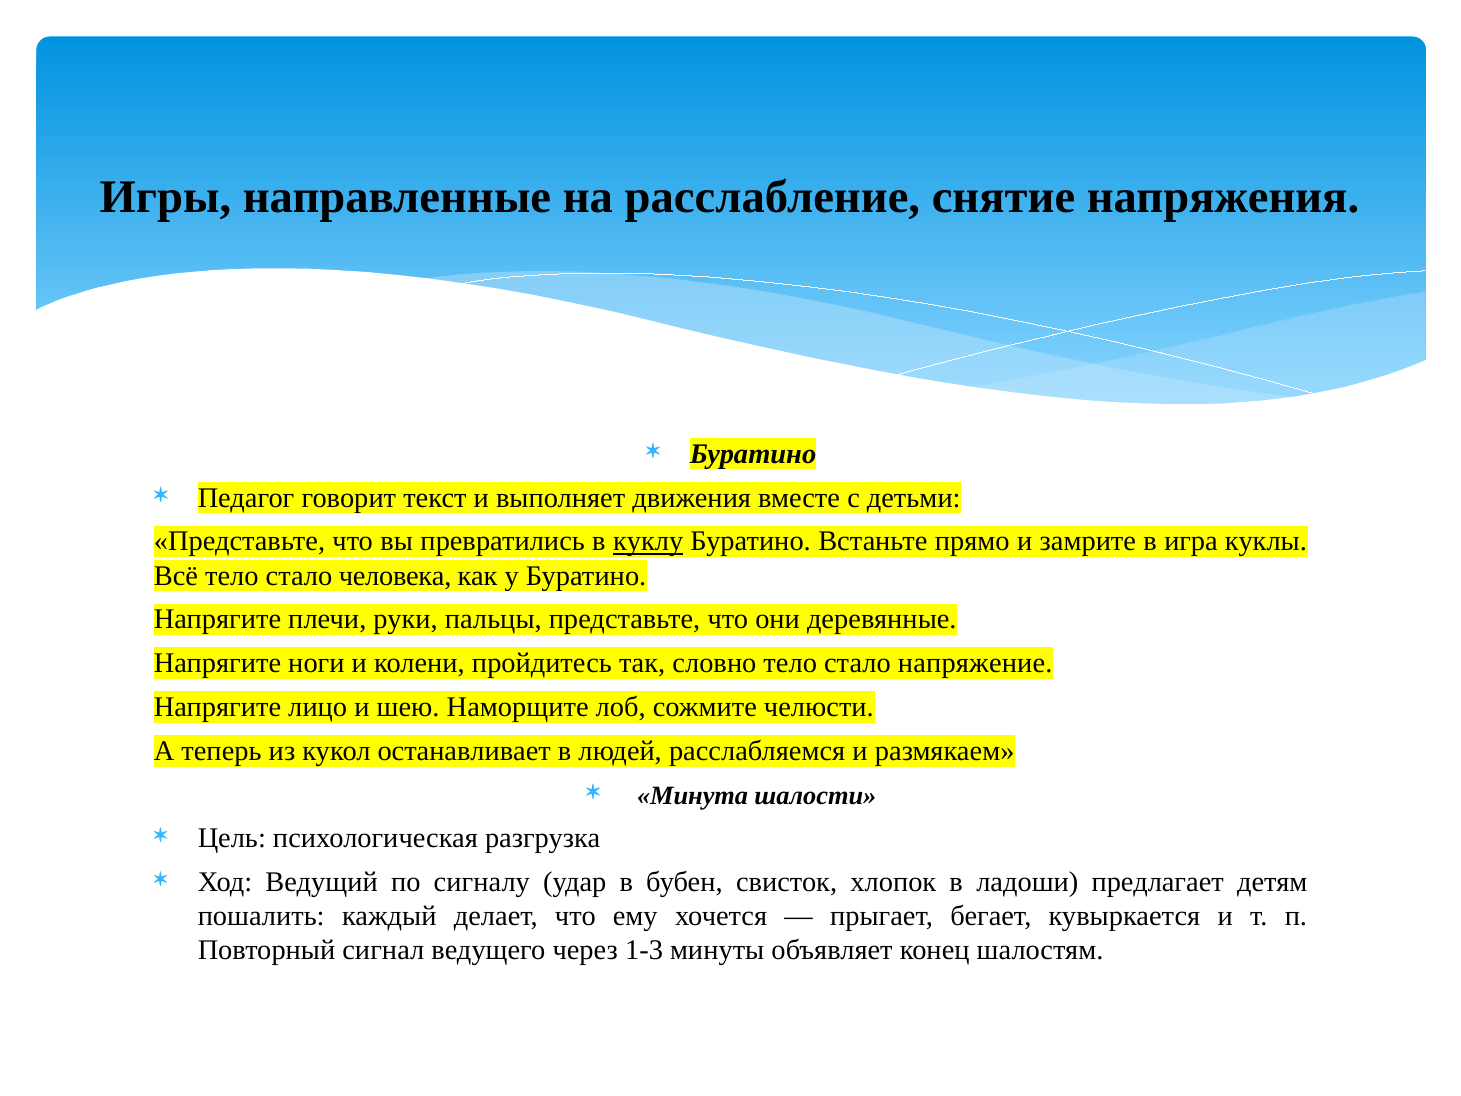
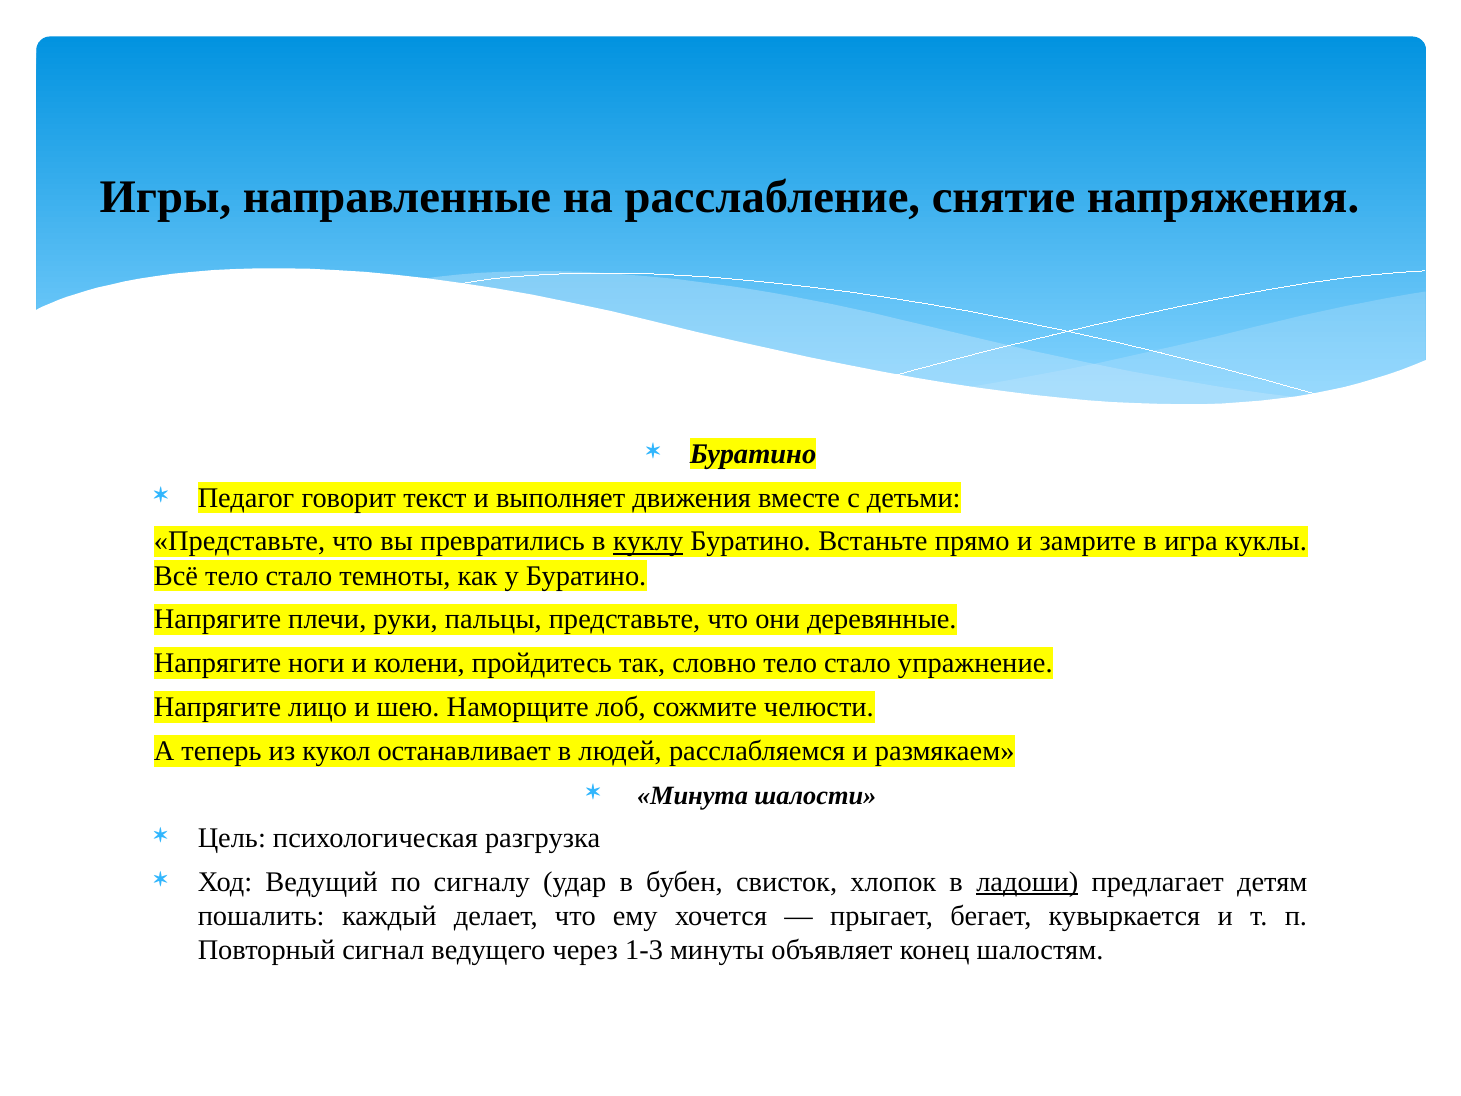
человека: человека -> темноты
напряжение: напряжение -> упражнение
ладоши underline: none -> present
